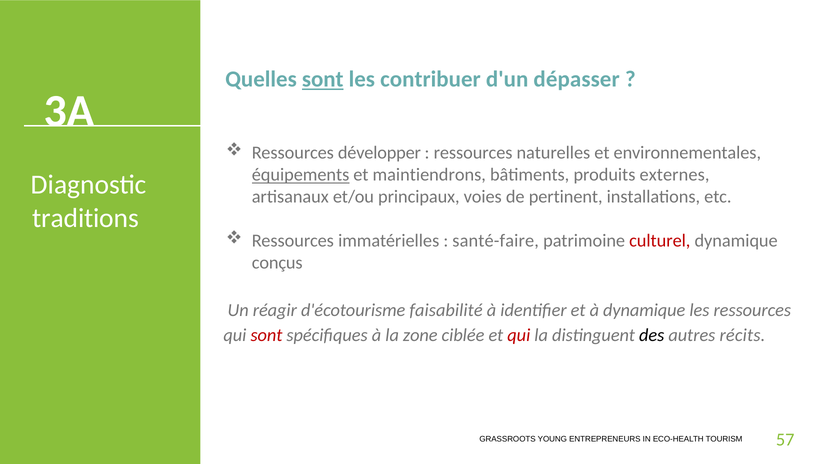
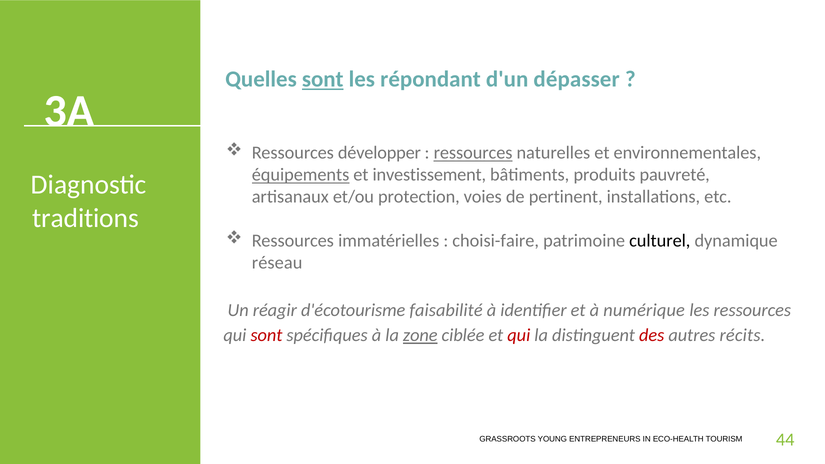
contribuer: contribuer -> répondant
ressources at (473, 153) underline: none -> present
maintiendrons: maintiendrons -> investissement
externes: externes -> pauvreté
principaux: principaux -> protection
santé-faire: santé-faire -> choisi-faire
culturel colour: red -> black
conçus: conçus -> réseau
à dynamique: dynamique -> numérique
zone underline: none -> present
des colour: black -> red
57: 57 -> 44
